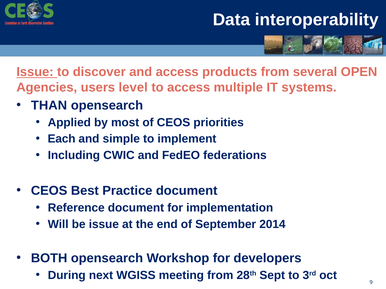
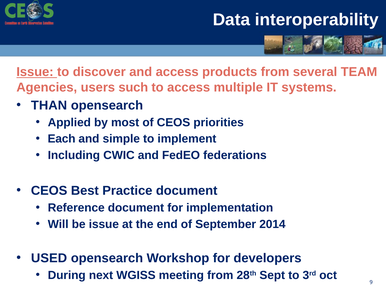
OPEN: OPEN -> TEAM
level: level -> such
BOTH: BOTH -> USED
